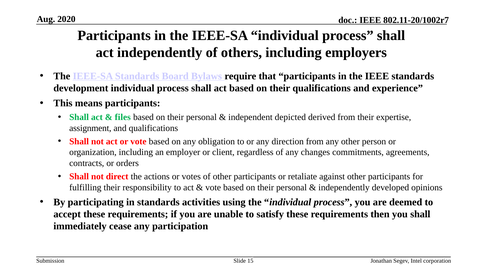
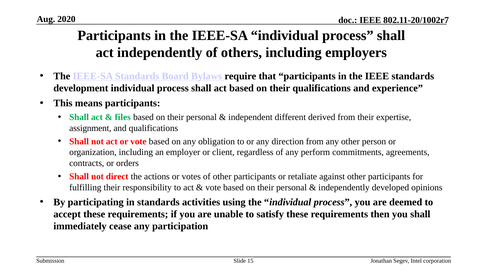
depicted: depicted -> different
changes: changes -> perform
